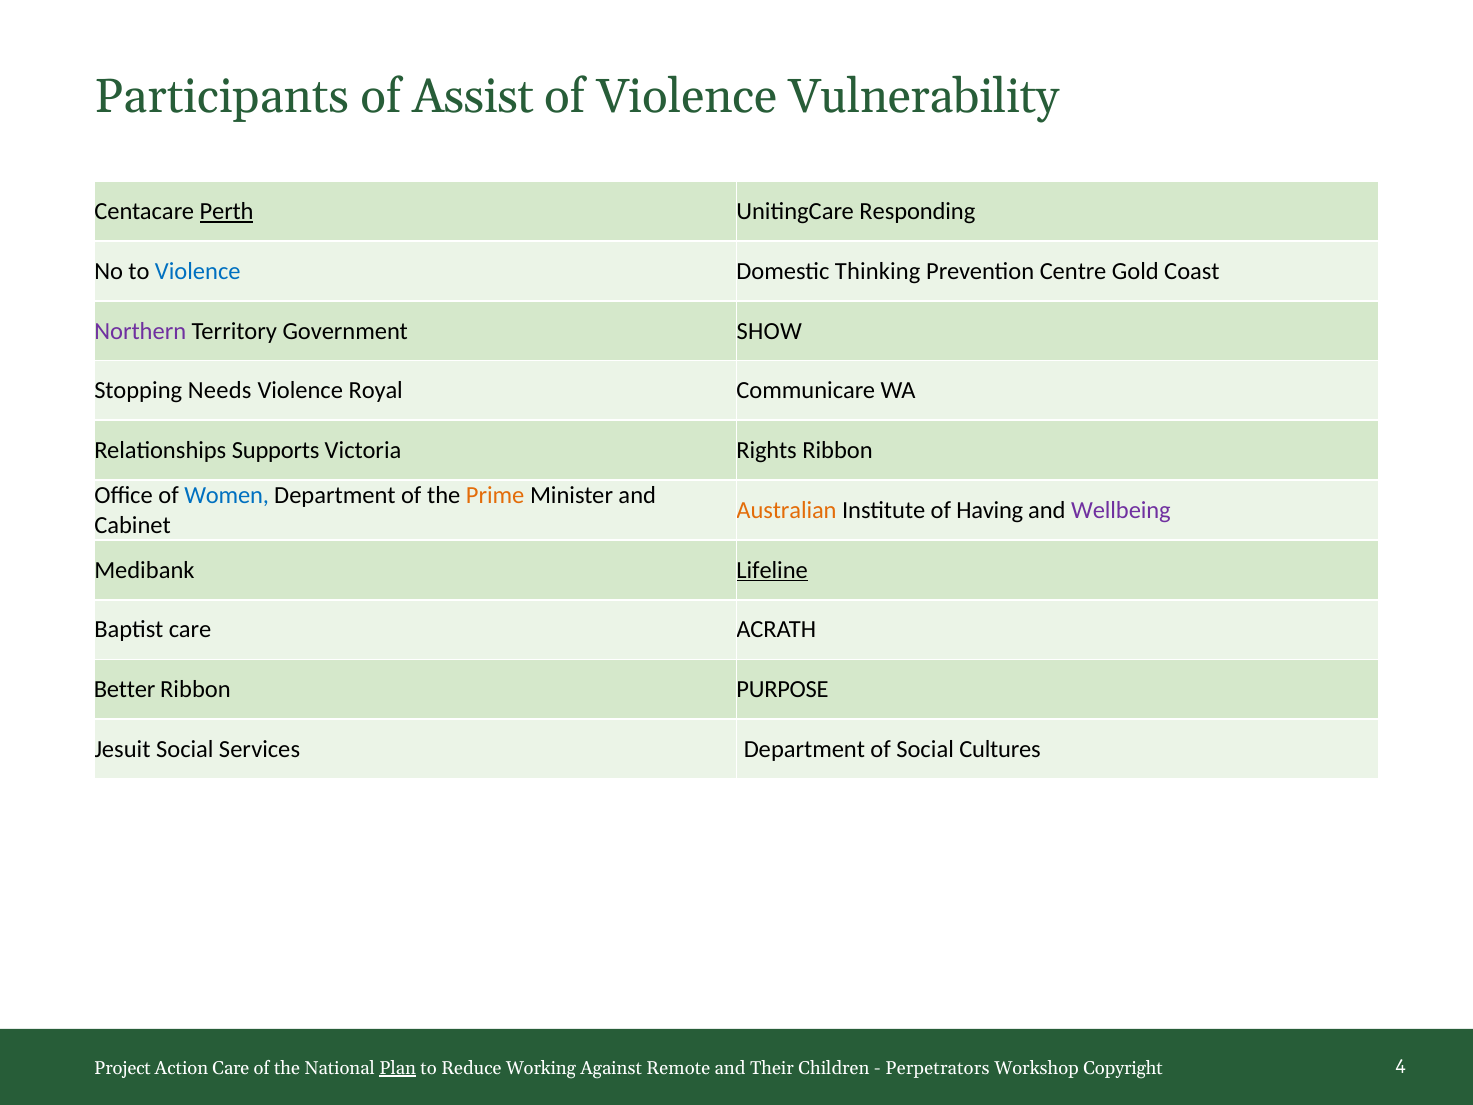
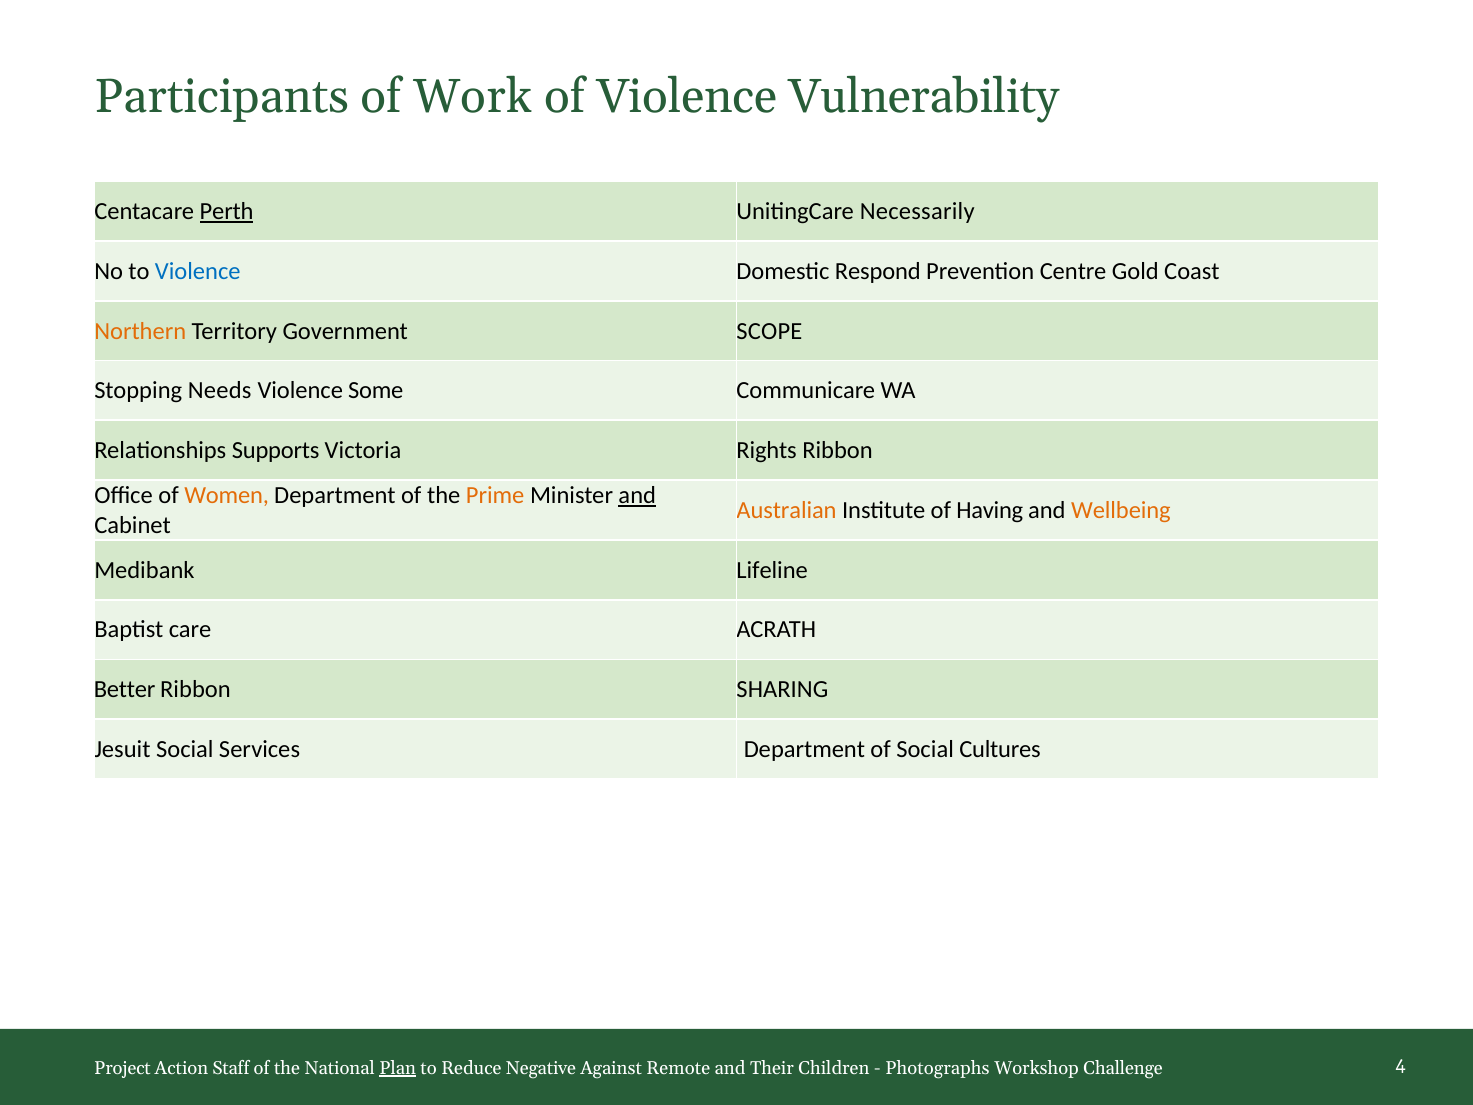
Assist: Assist -> Work
Responding: Responding -> Necessarily
Thinking: Thinking -> Respond
Northern colour: purple -> orange
SHOW: SHOW -> SCOPE
Royal: Royal -> Some
Women colour: blue -> orange
and at (637, 495) underline: none -> present
Wellbeing colour: purple -> orange
Lifeline underline: present -> none
PURPOSE: PURPOSE -> SHARING
Action Care: Care -> Staff
Working: Working -> Negative
Perpetrators: Perpetrators -> Photographs
Copyright: Copyright -> Challenge
